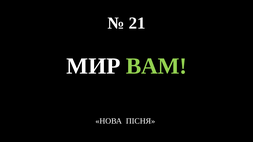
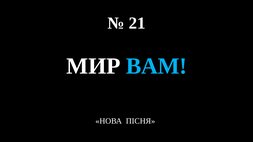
ВАМ colour: light green -> light blue
